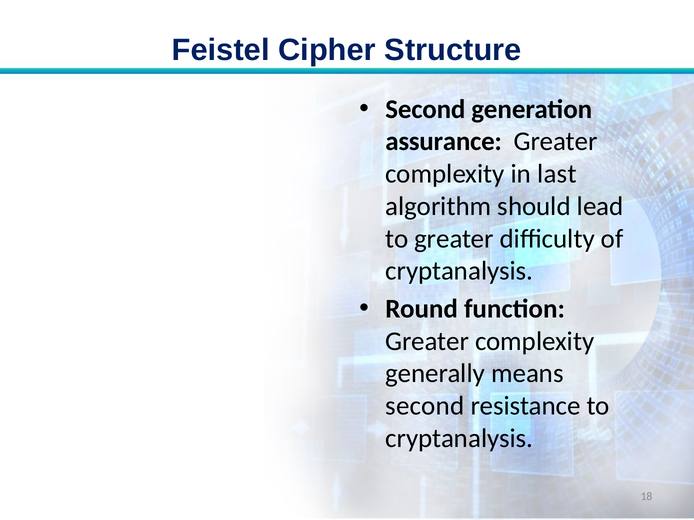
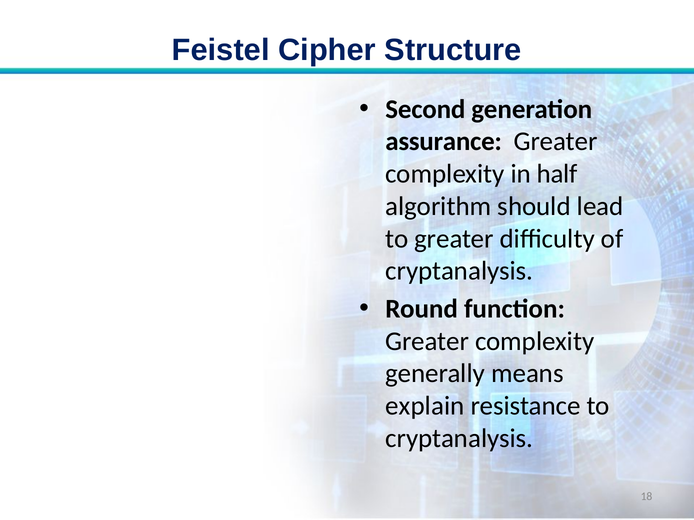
last: last -> half
second at (425, 406): second -> explain
